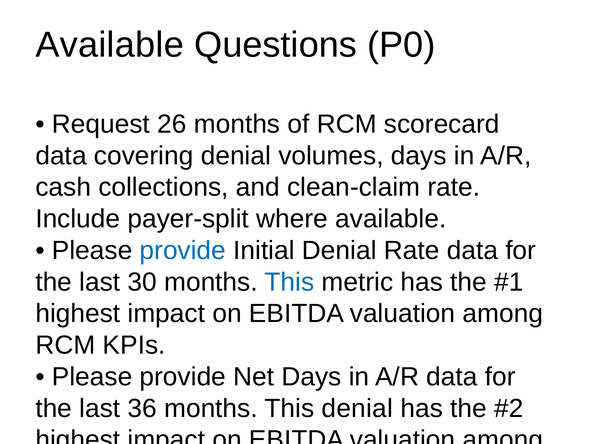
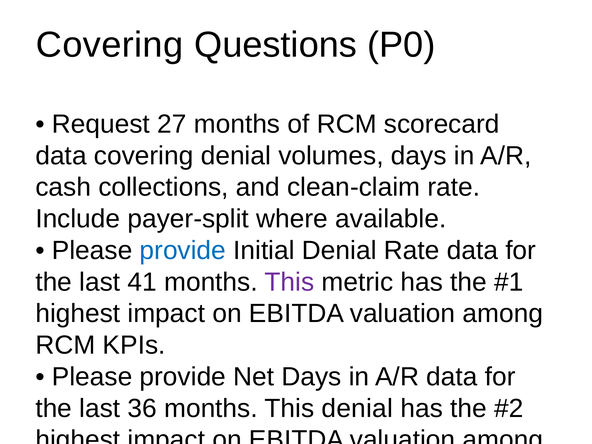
Available at (110, 45): Available -> Covering
26: 26 -> 27
30: 30 -> 41
This at (289, 282) colour: blue -> purple
